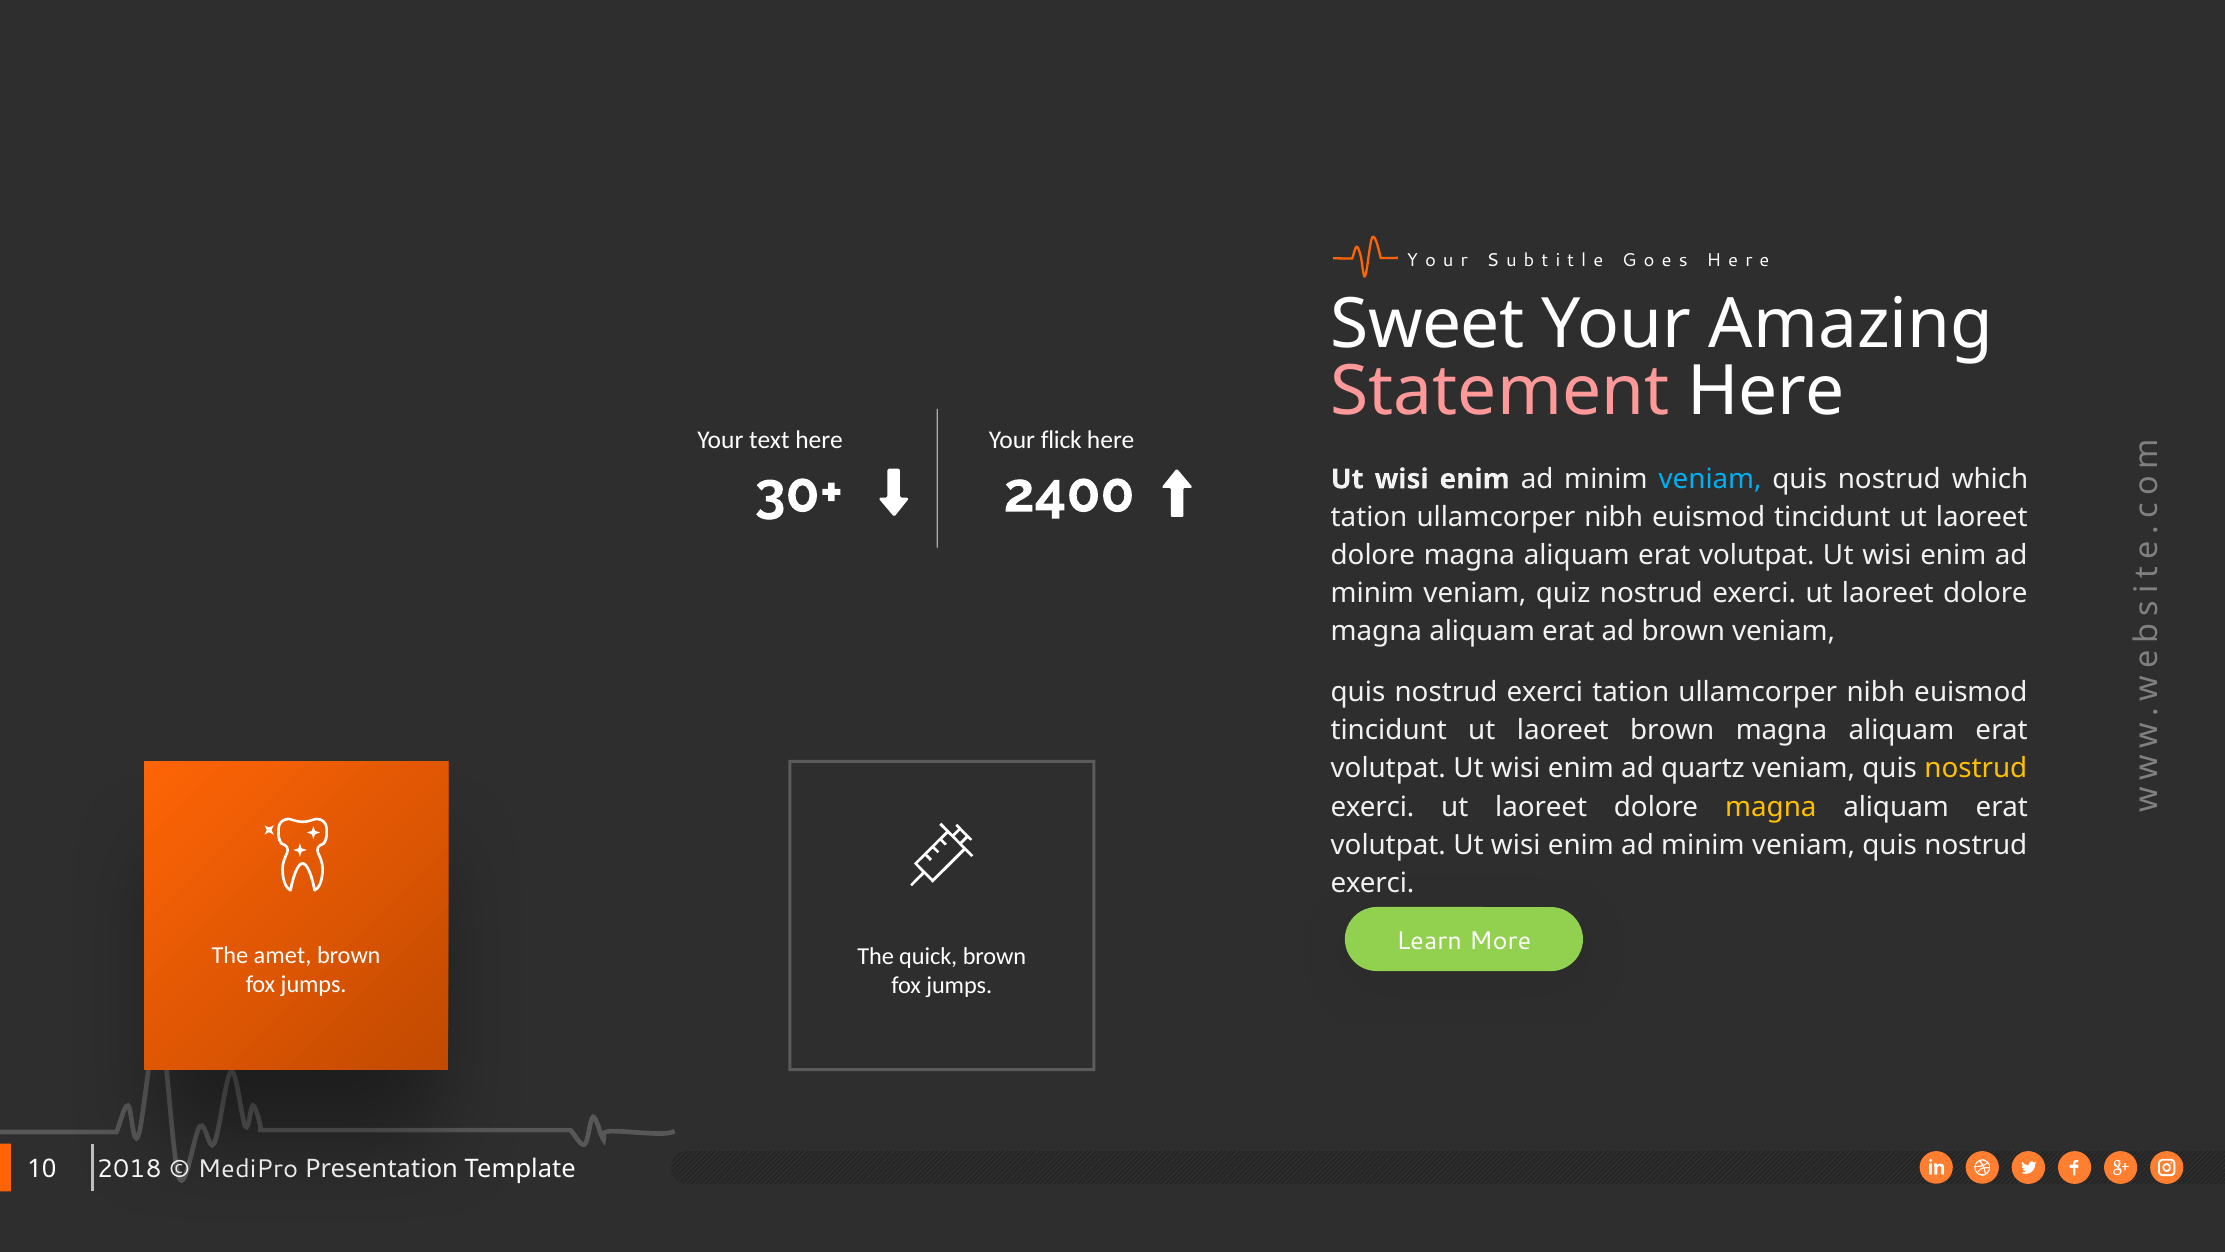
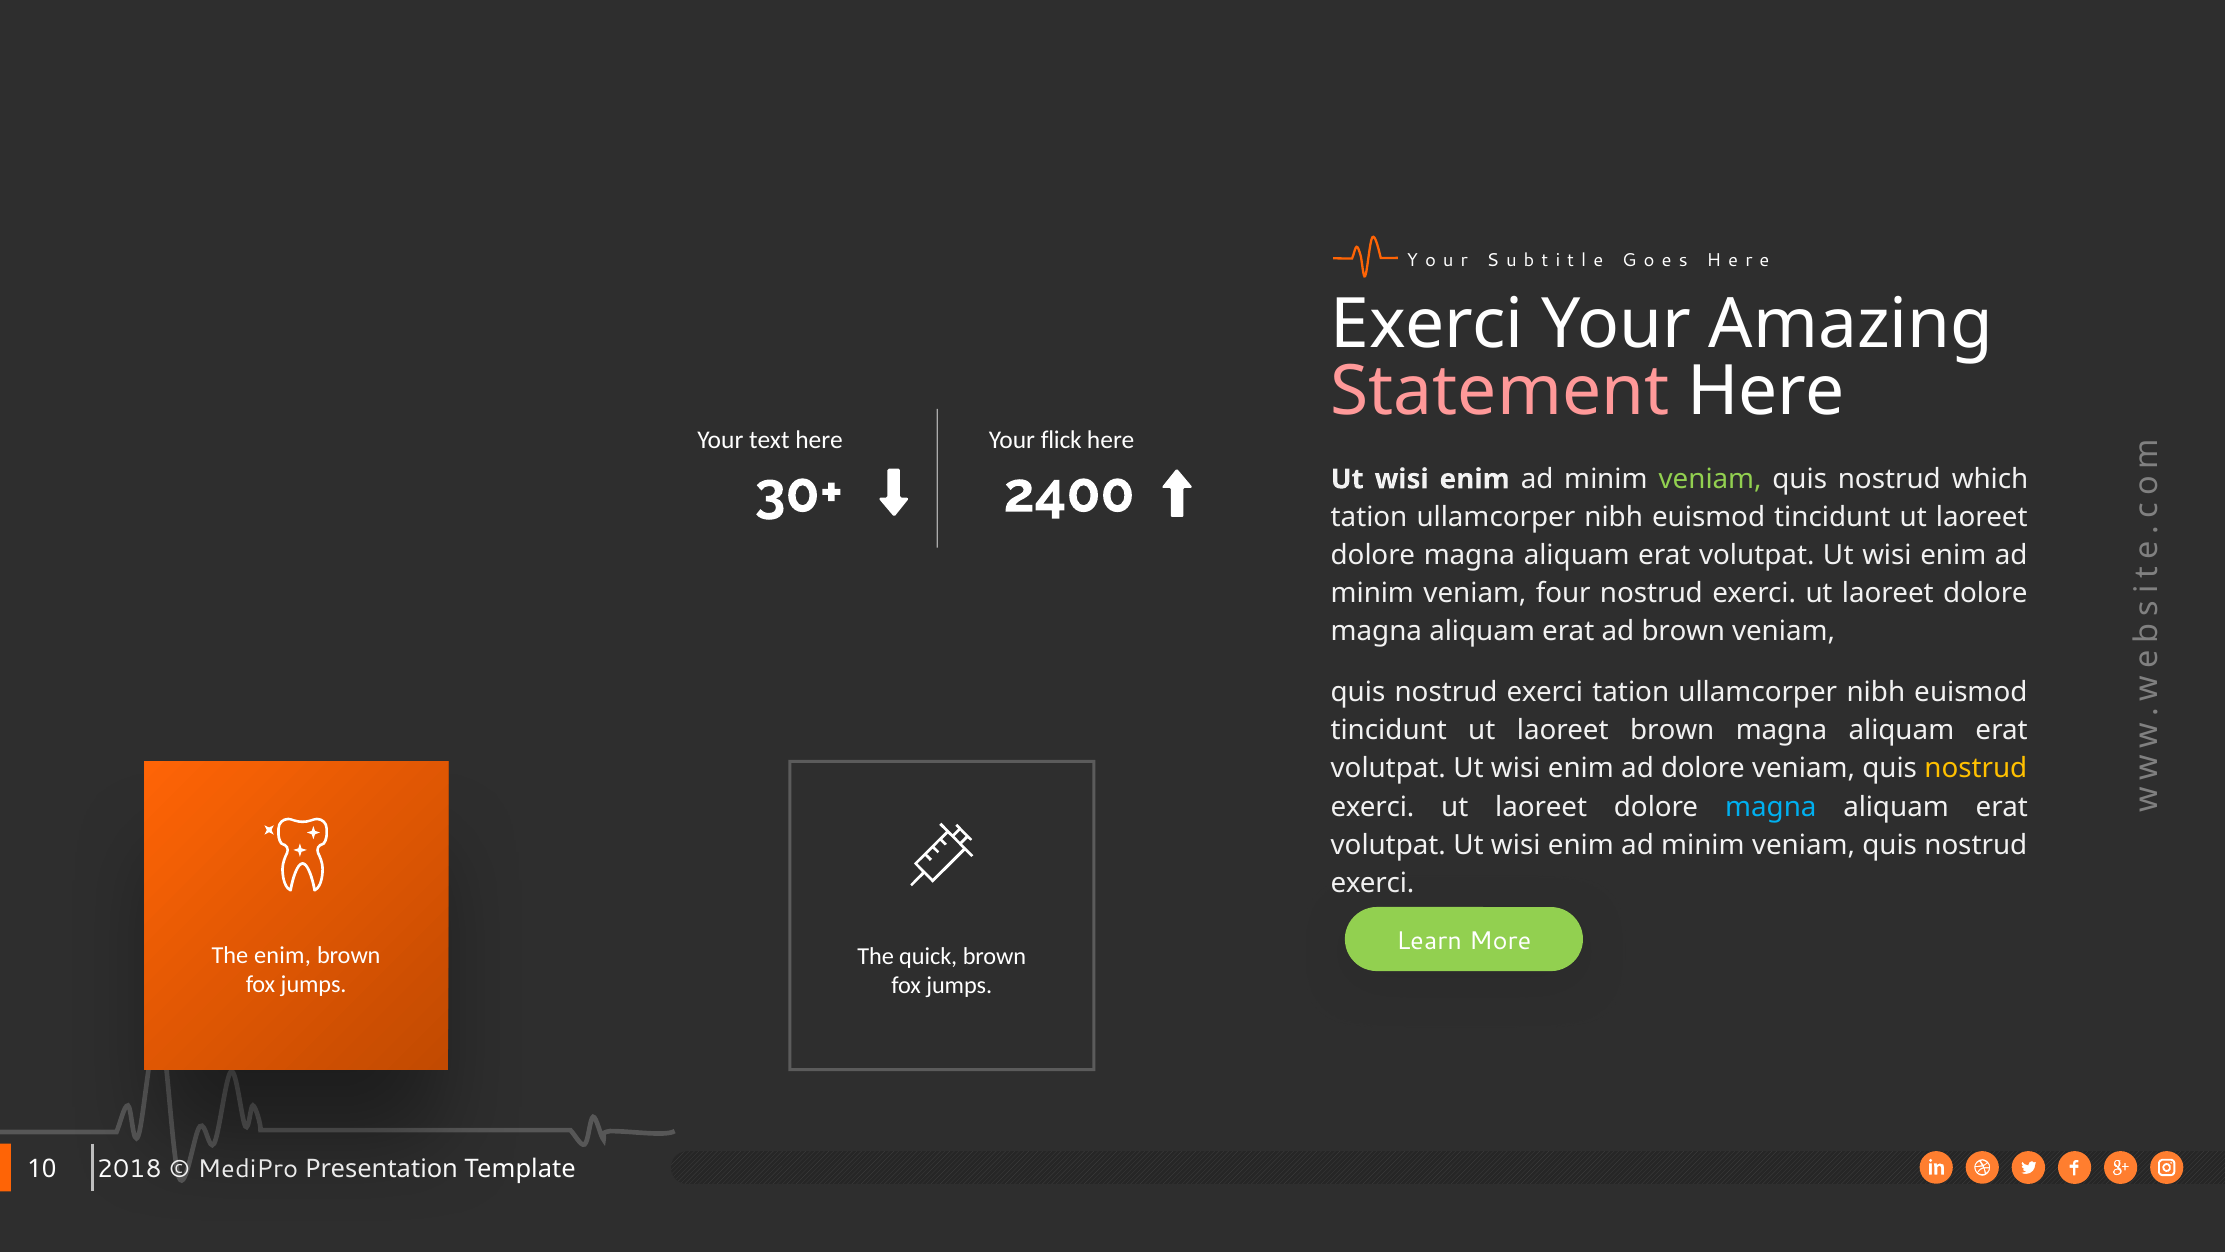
Sweet at (1427, 325): Sweet -> Exerci
veniam at (1710, 479) colour: light blue -> light green
quiz: quiz -> four
ad quartz: quartz -> dolore
magna at (1771, 807) colour: yellow -> light blue
The amet: amet -> enim
